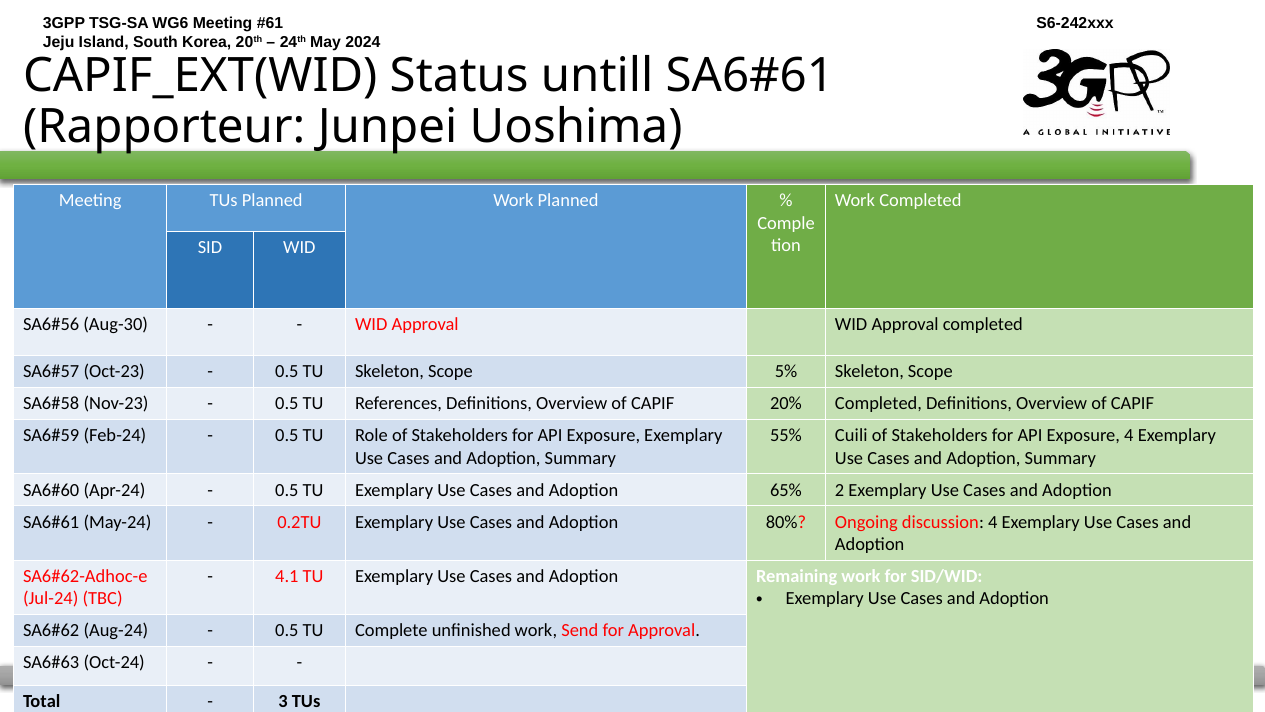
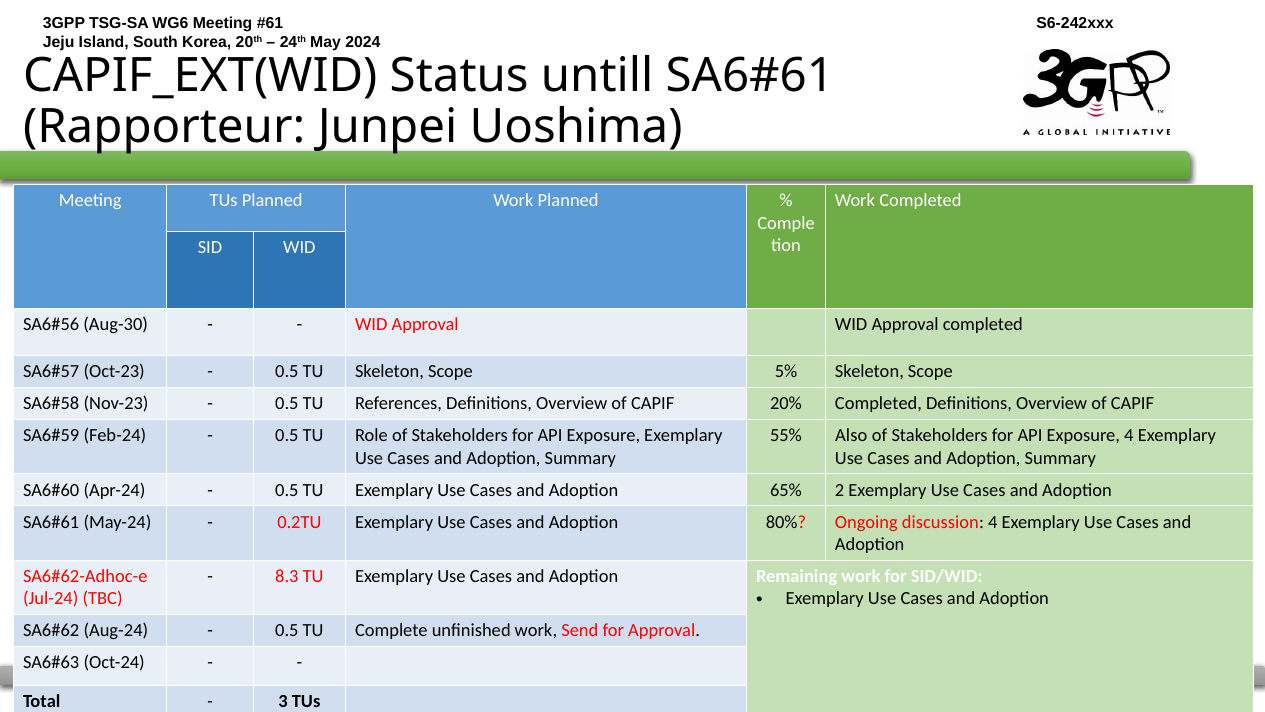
Cuili: Cuili -> Also
4.1: 4.1 -> 8.3
